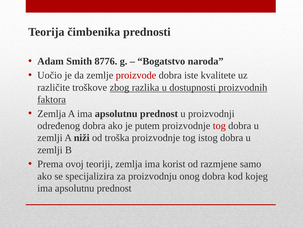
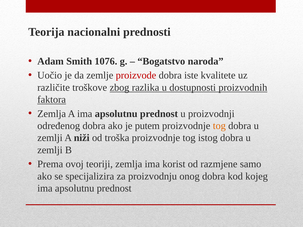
čimbenika: čimbenika -> nacionalni
8776: 8776 -> 1076
tog at (219, 126) colour: red -> orange
